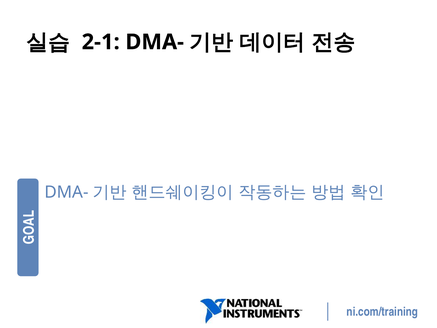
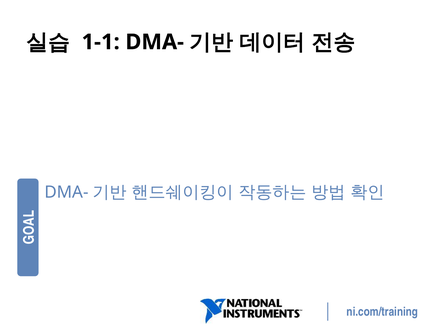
2-1: 2-1 -> 1-1
